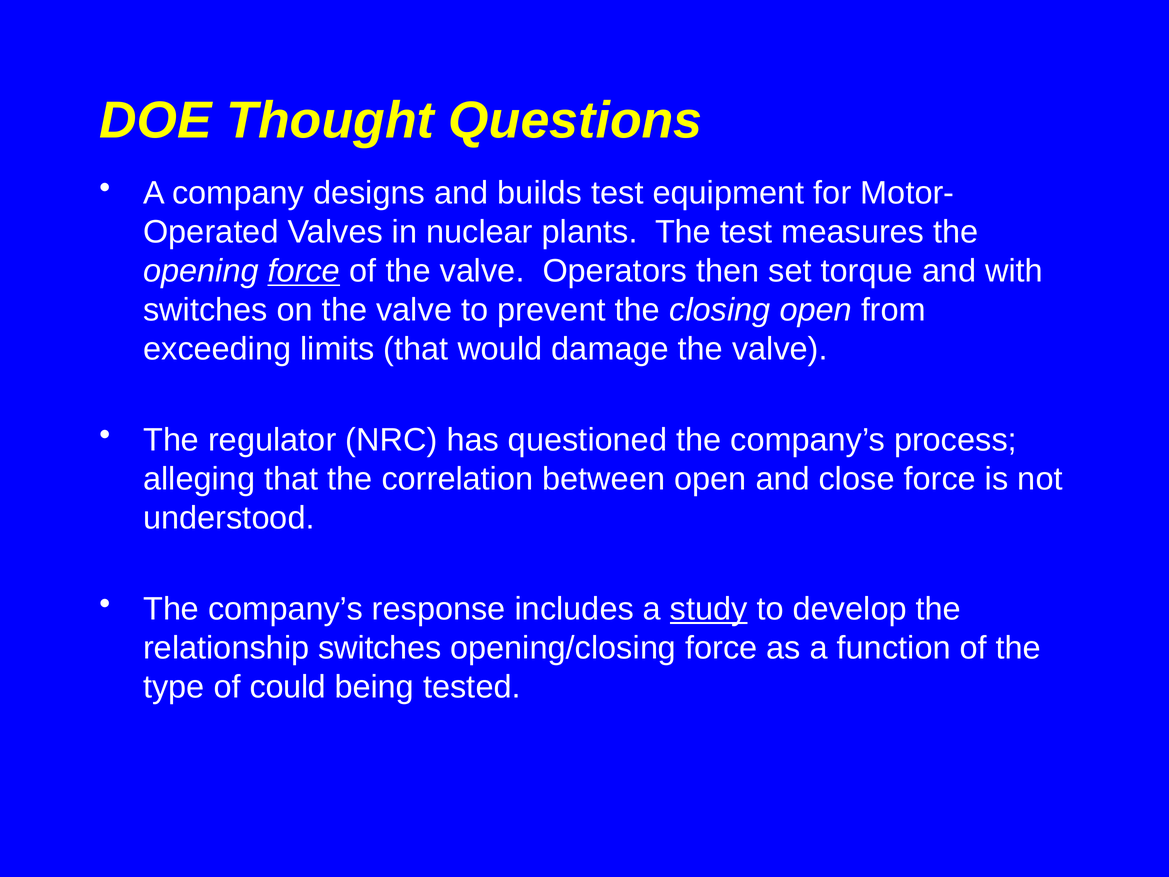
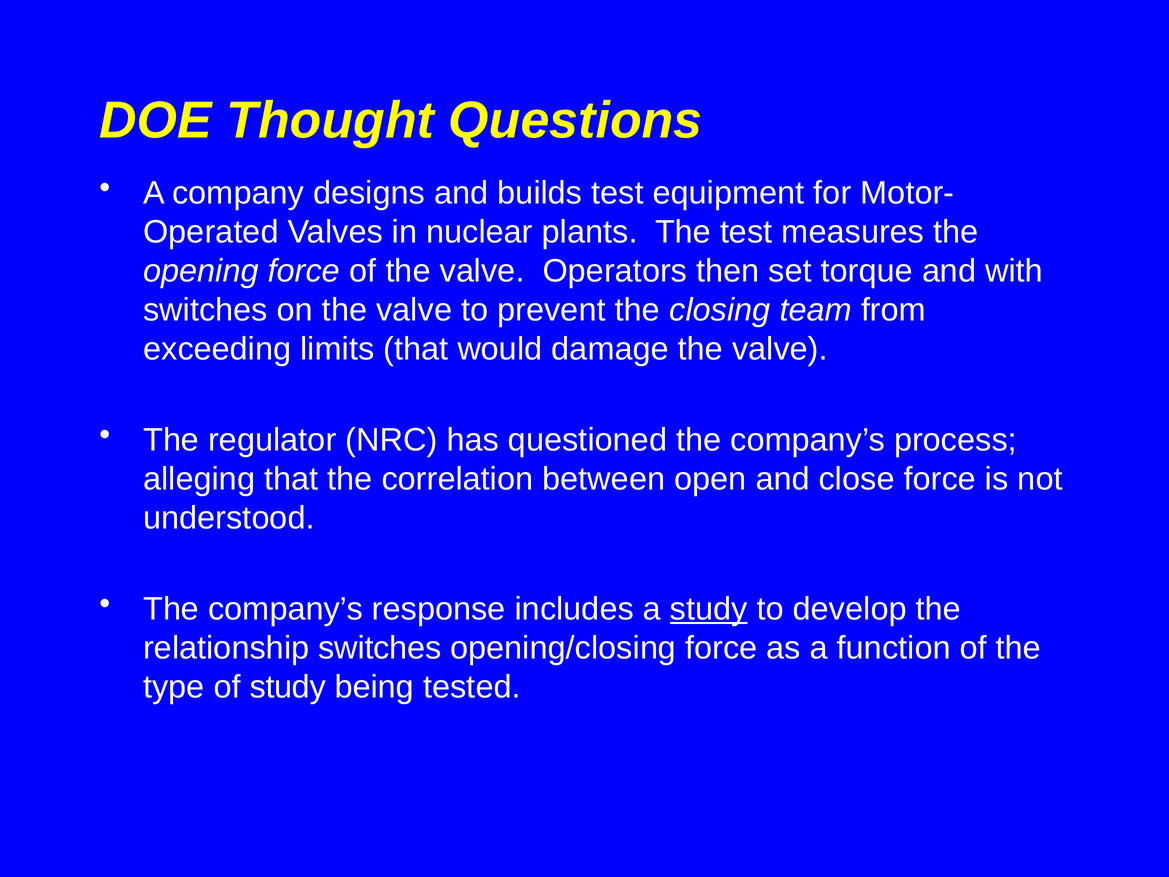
force at (304, 271) underline: present -> none
closing open: open -> team
of could: could -> study
